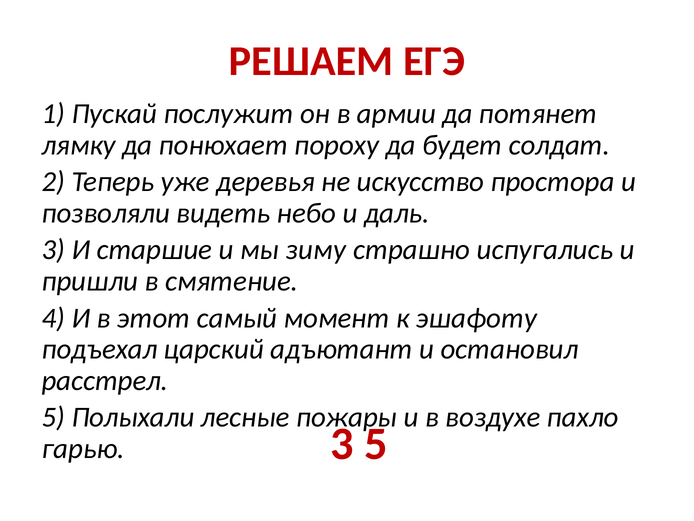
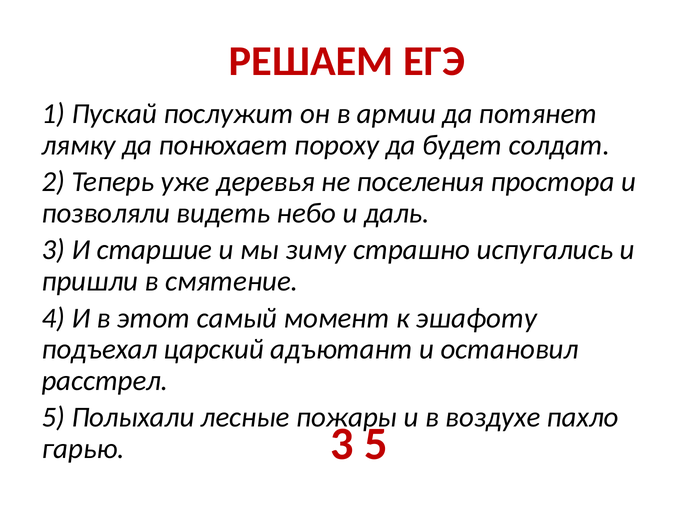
искусство: искусство -> поселения
